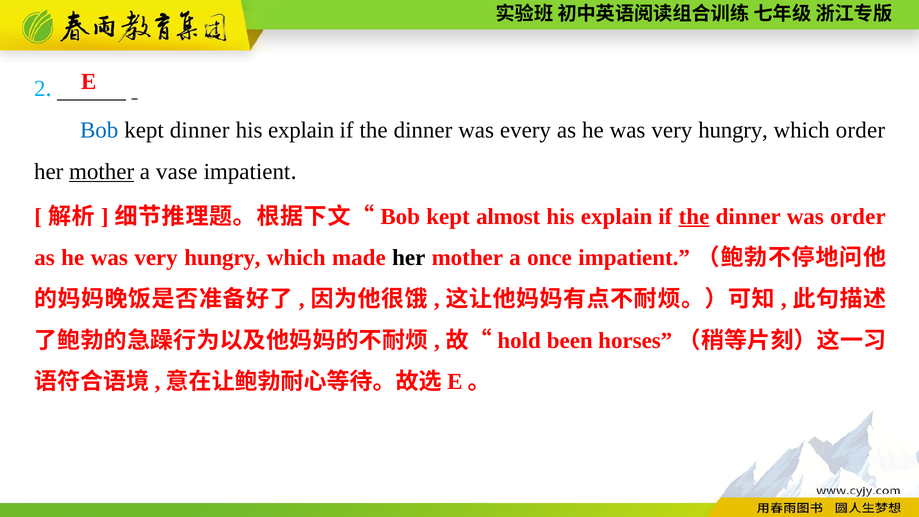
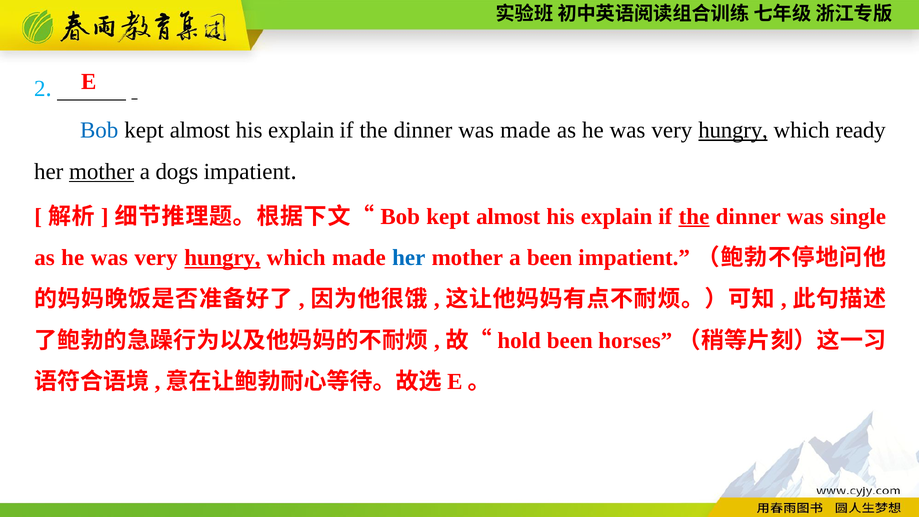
dinner at (200, 130): dinner -> almost
was every: every -> made
hungry at (733, 130) underline: none -> present
which order: order -> ready
vase: vase -> dogs
was order: order -> single
hungry at (222, 258) underline: none -> present
her at (409, 258) colour: black -> blue
a once: once -> been
